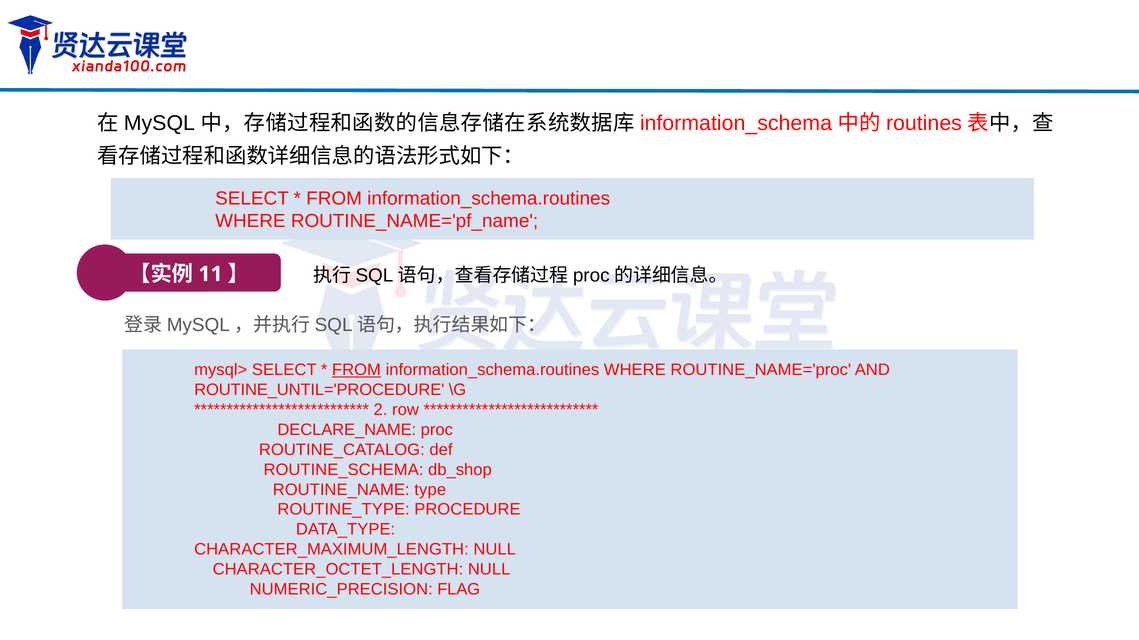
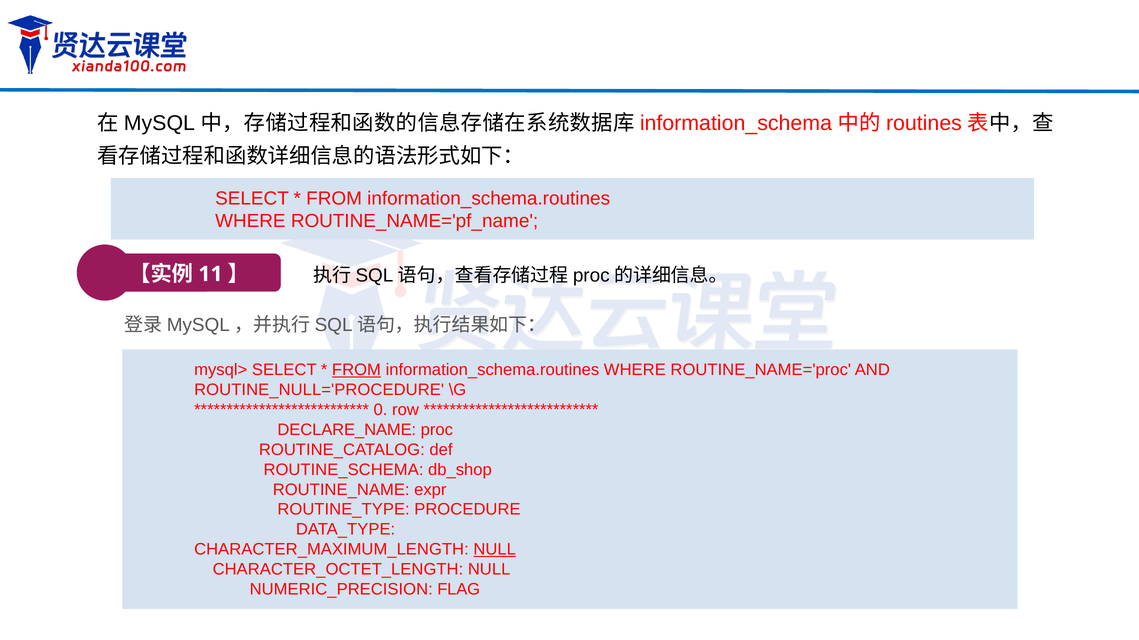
ROUTINE_UNTIL='PROCEDURE: ROUTINE_UNTIL='PROCEDURE -> ROUTINE_NULL='PROCEDURE
2: 2 -> 0
type: type -> expr
NULL at (495, 550) underline: none -> present
